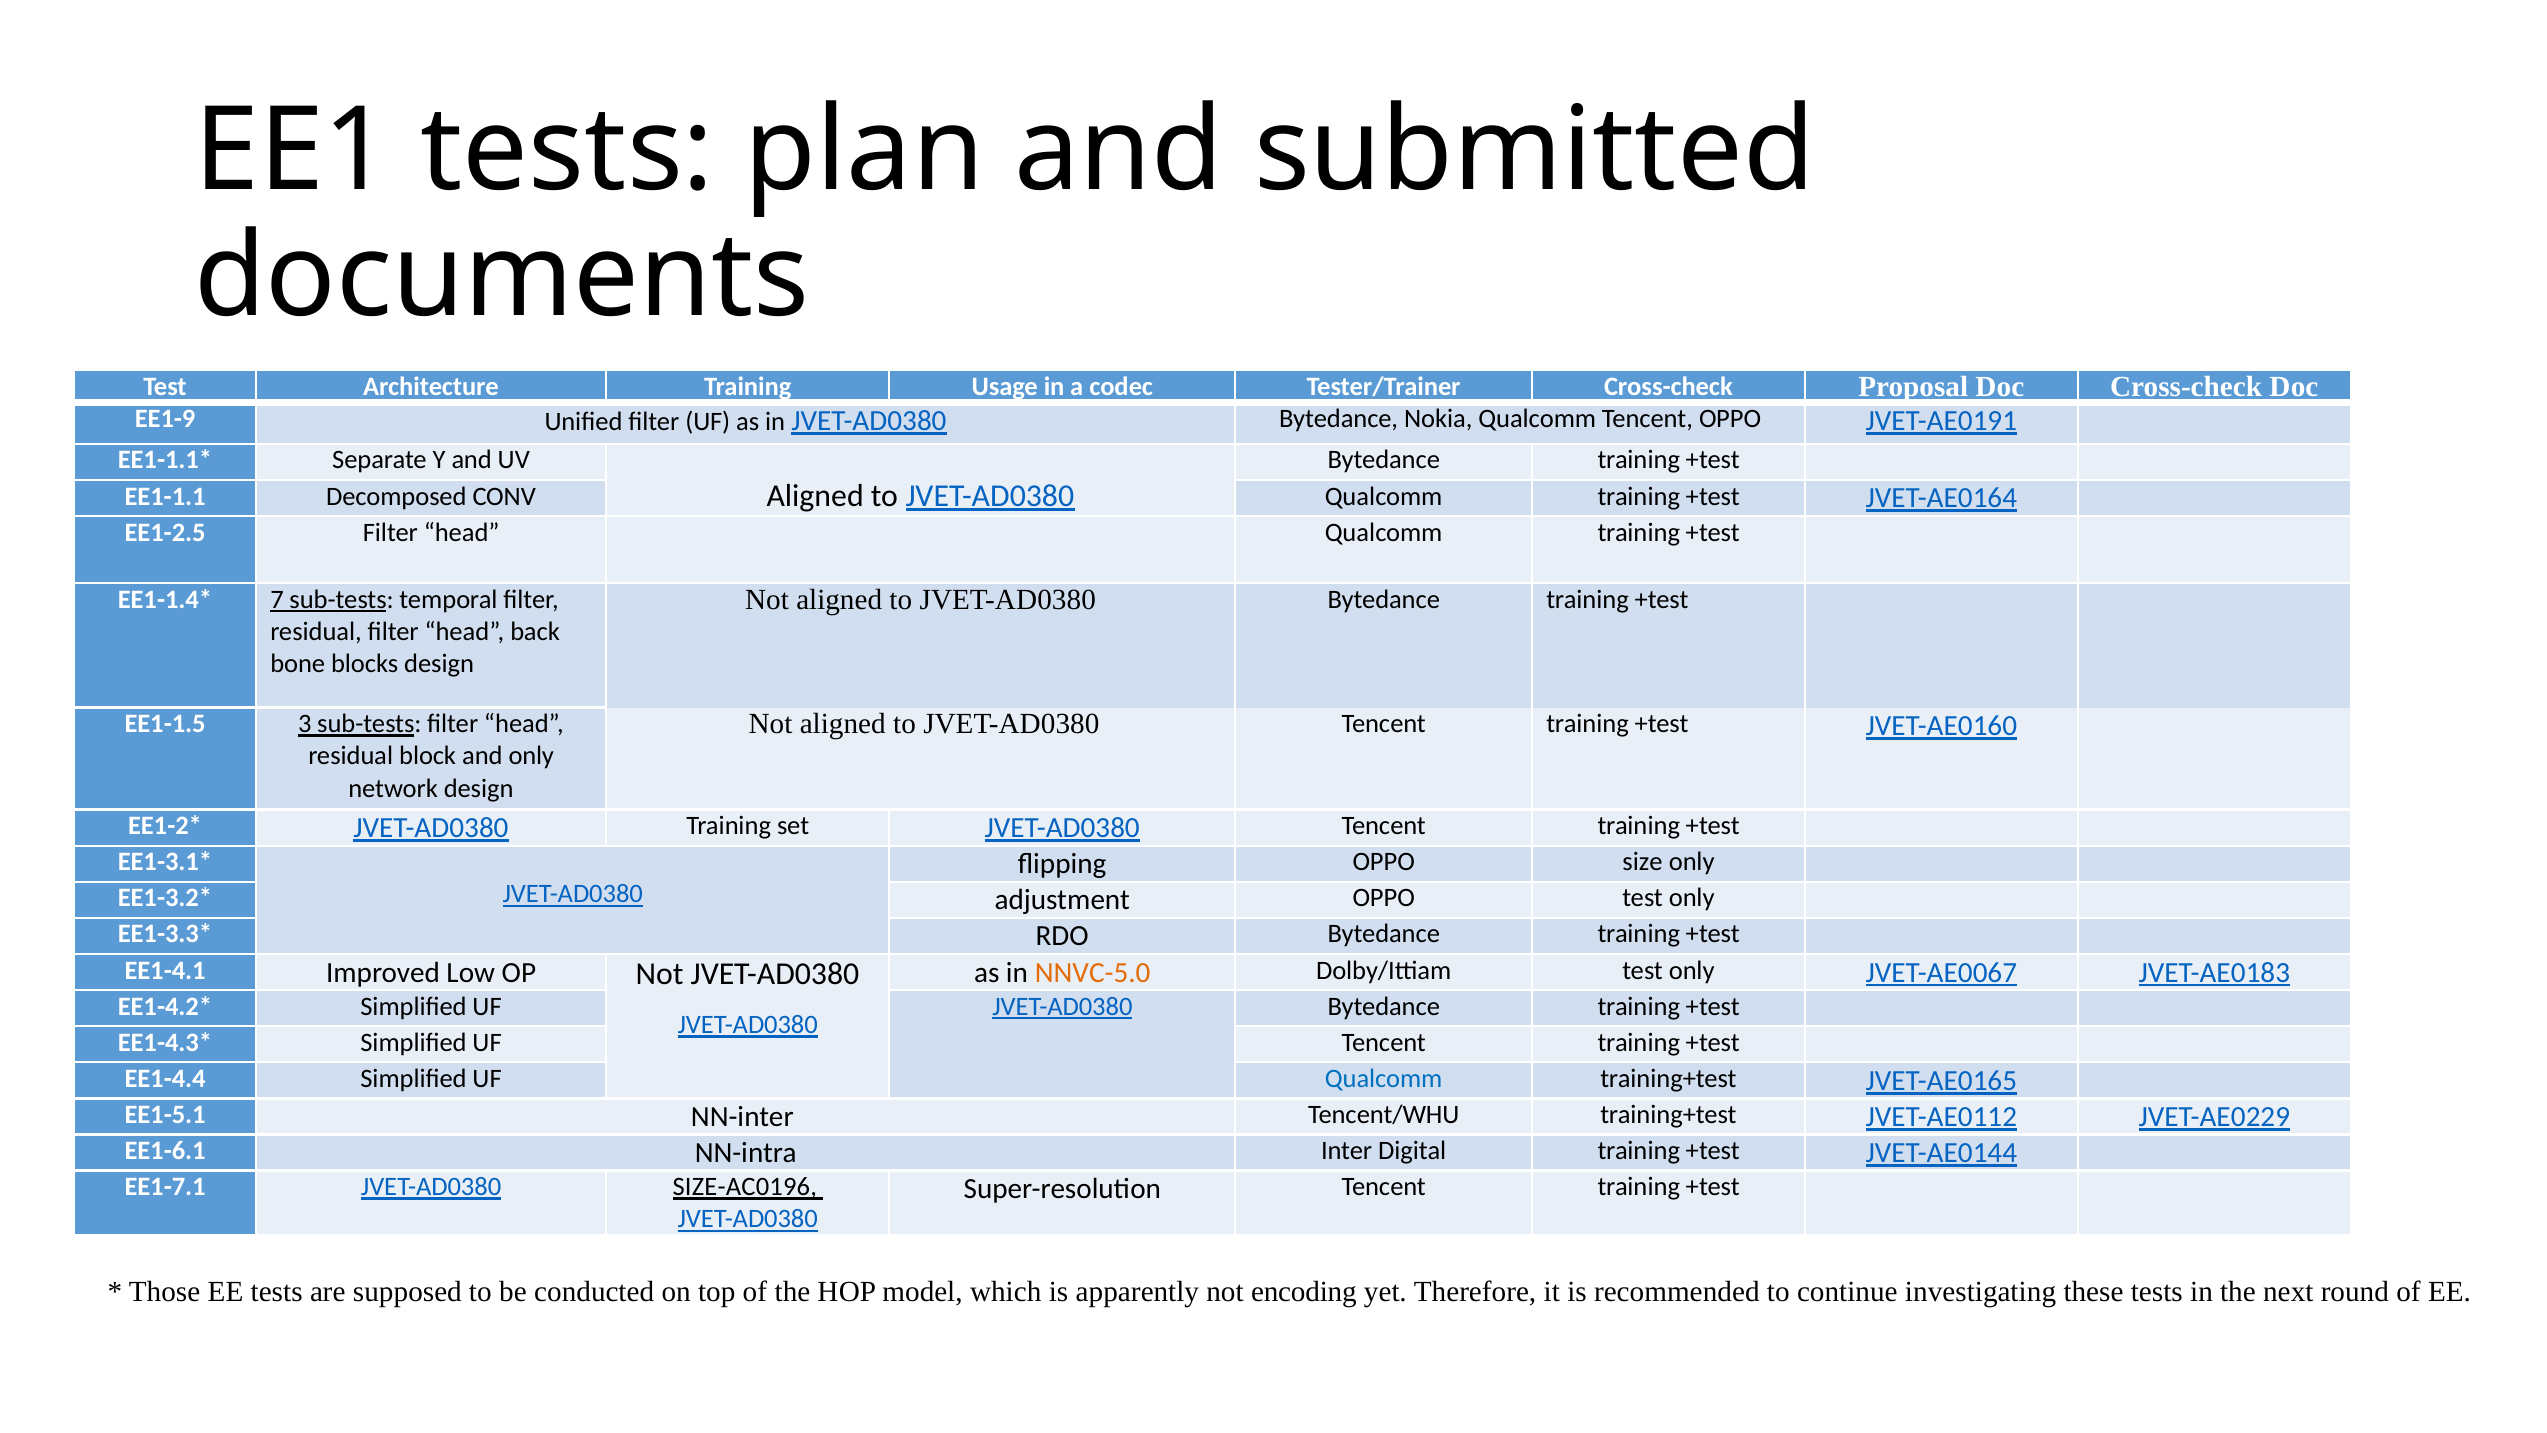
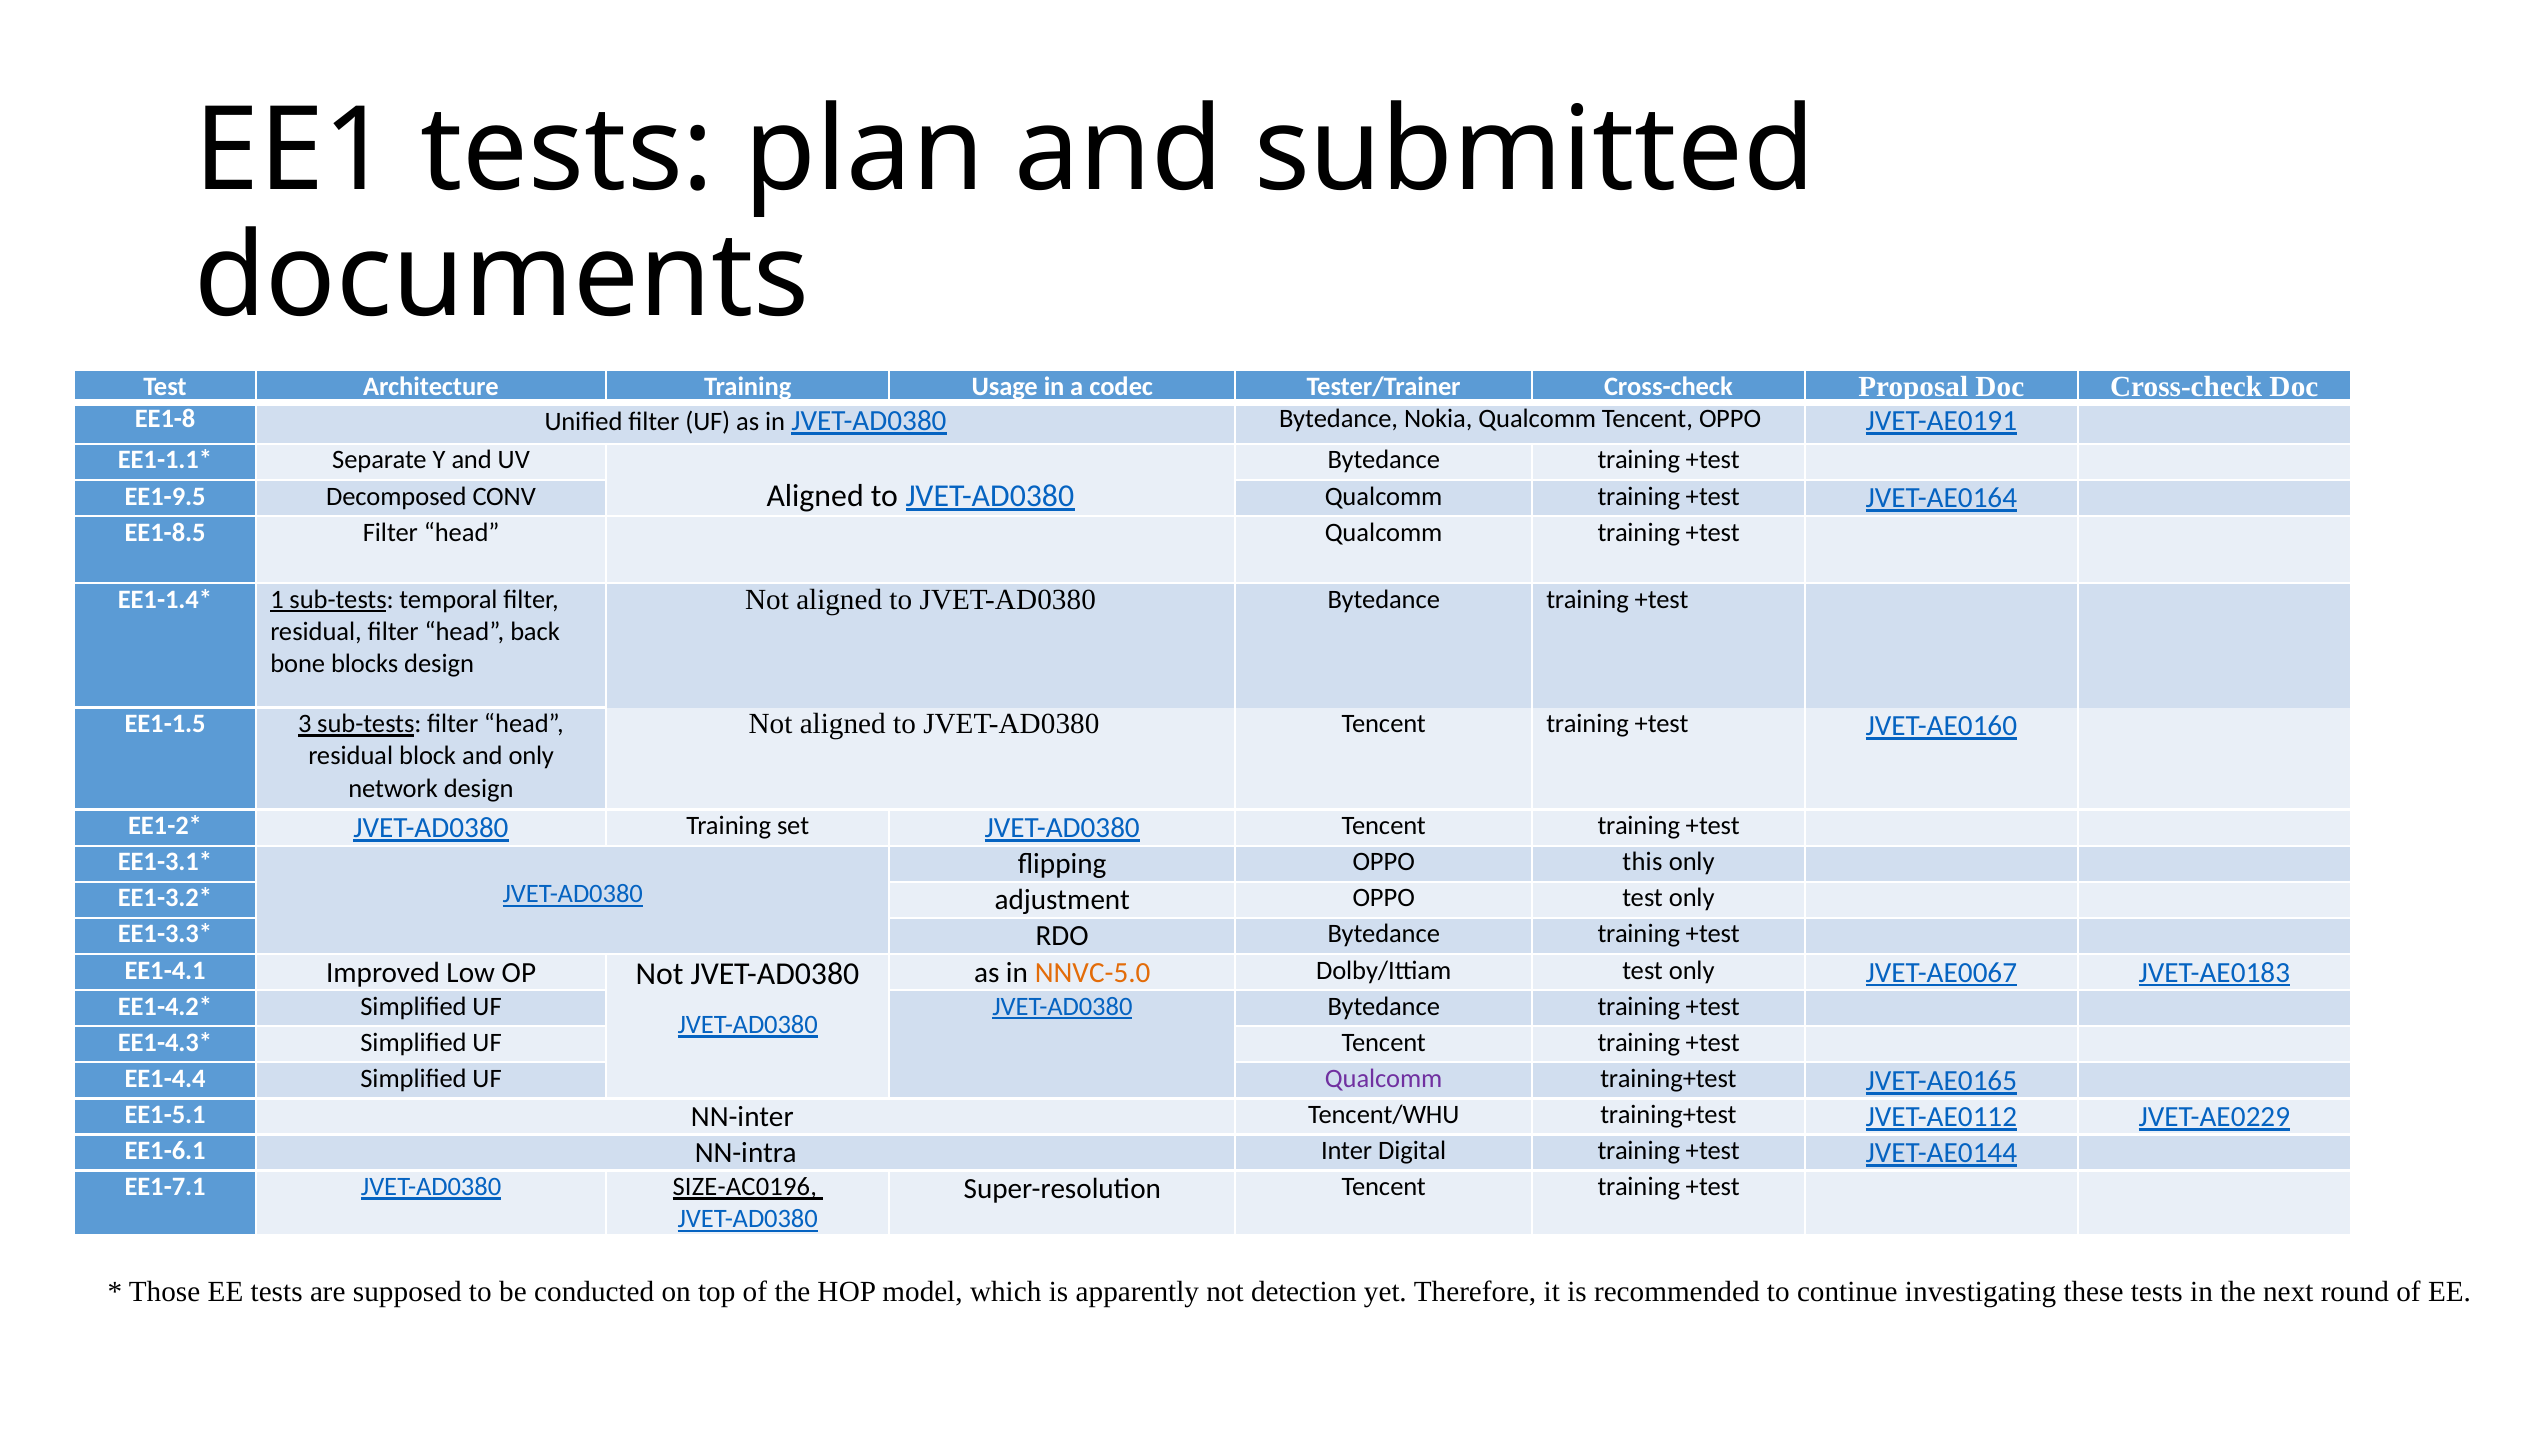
EE1-9: EE1-9 -> EE1-8
EE1-1.1: EE1-1.1 -> EE1-9.5
EE1-2.5: EE1-2.5 -> EE1-8.5
7: 7 -> 1
size: size -> this
Qualcomm at (1384, 1078) colour: blue -> purple
encoding: encoding -> detection
